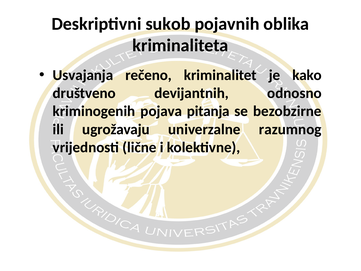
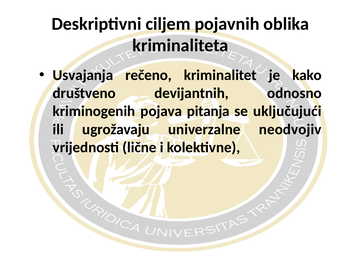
sukob: sukob -> ciljem
bezobzirne: bezobzirne -> uključujući
razumnog: razumnog -> neodvojiv
